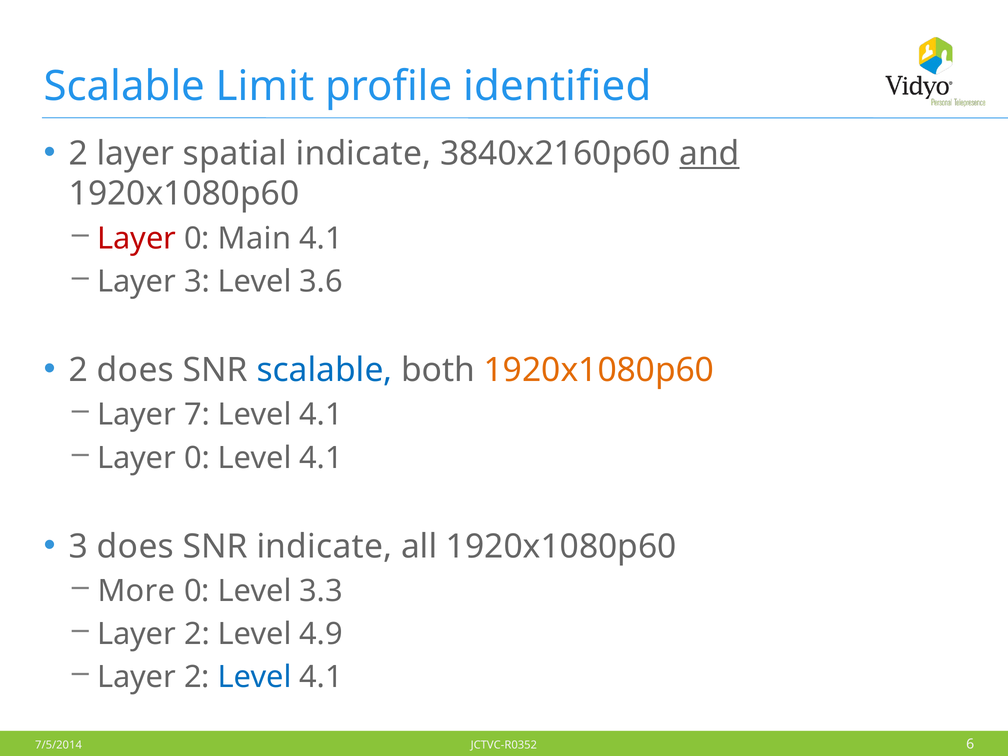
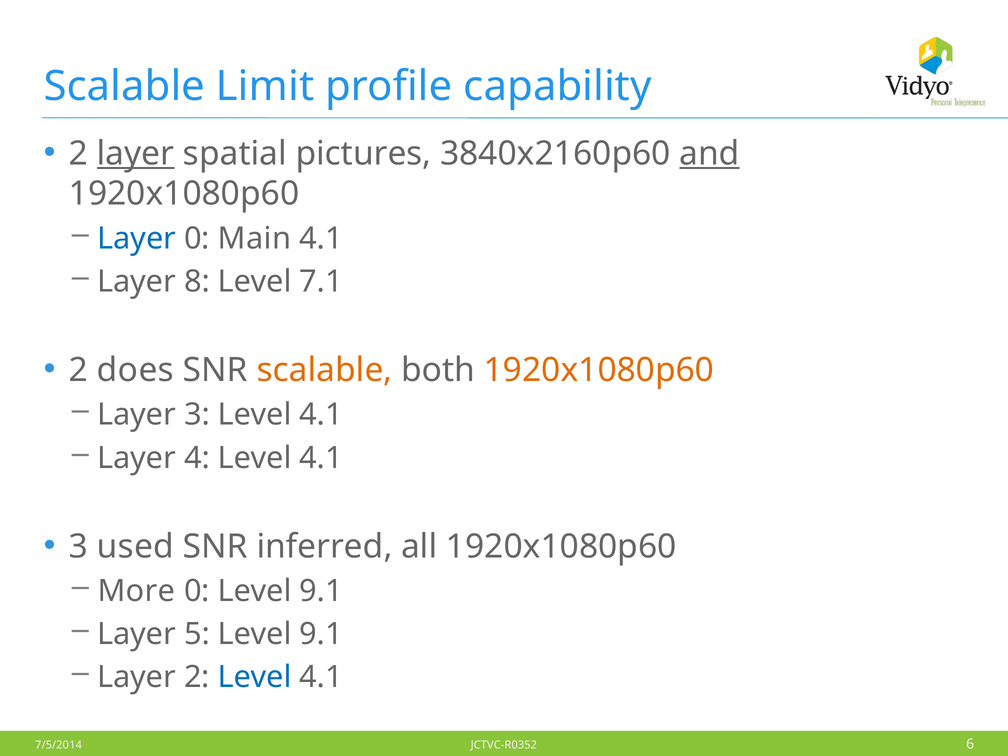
identified: identified -> capability
layer at (136, 154) underline: none -> present
spatial indicate: indicate -> pictures
Layer at (137, 238) colour: red -> blue
Layer 3: 3 -> 8
3.6: 3.6 -> 7.1
scalable at (324, 370) colour: blue -> orange
Layer 7: 7 -> 3
0 at (197, 458): 0 -> 4
3 does: does -> used
SNR indicate: indicate -> inferred
0 Level 3.3: 3.3 -> 9.1
2 at (197, 634): 2 -> 5
4.9 at (321, 634): 4.9 -> 9.1
